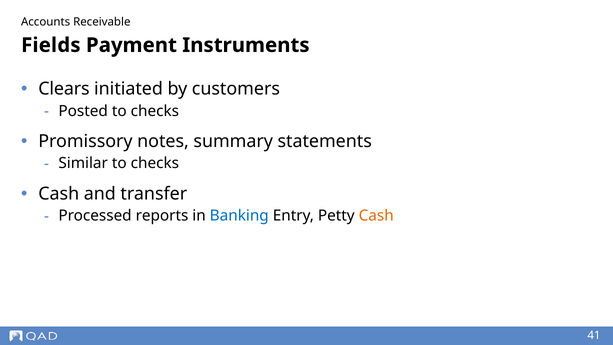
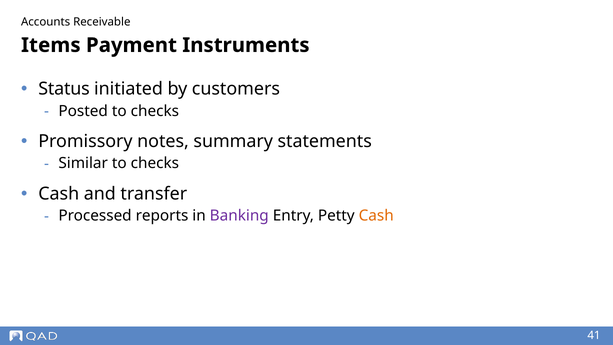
Fields: Fields -> Items
Clears: Clears -> Status
Banking colour: blue -> purple
